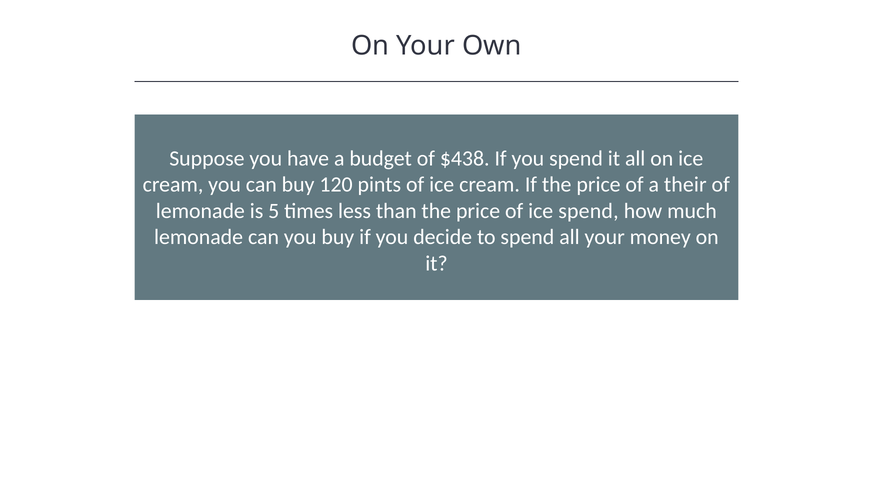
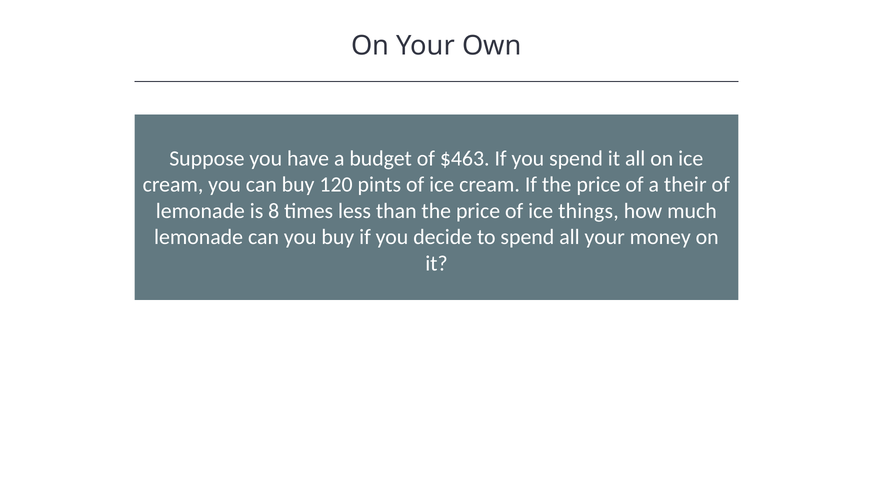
$438: $438 -> $463
5: 5 -> 8
ice spend: spend -> things
